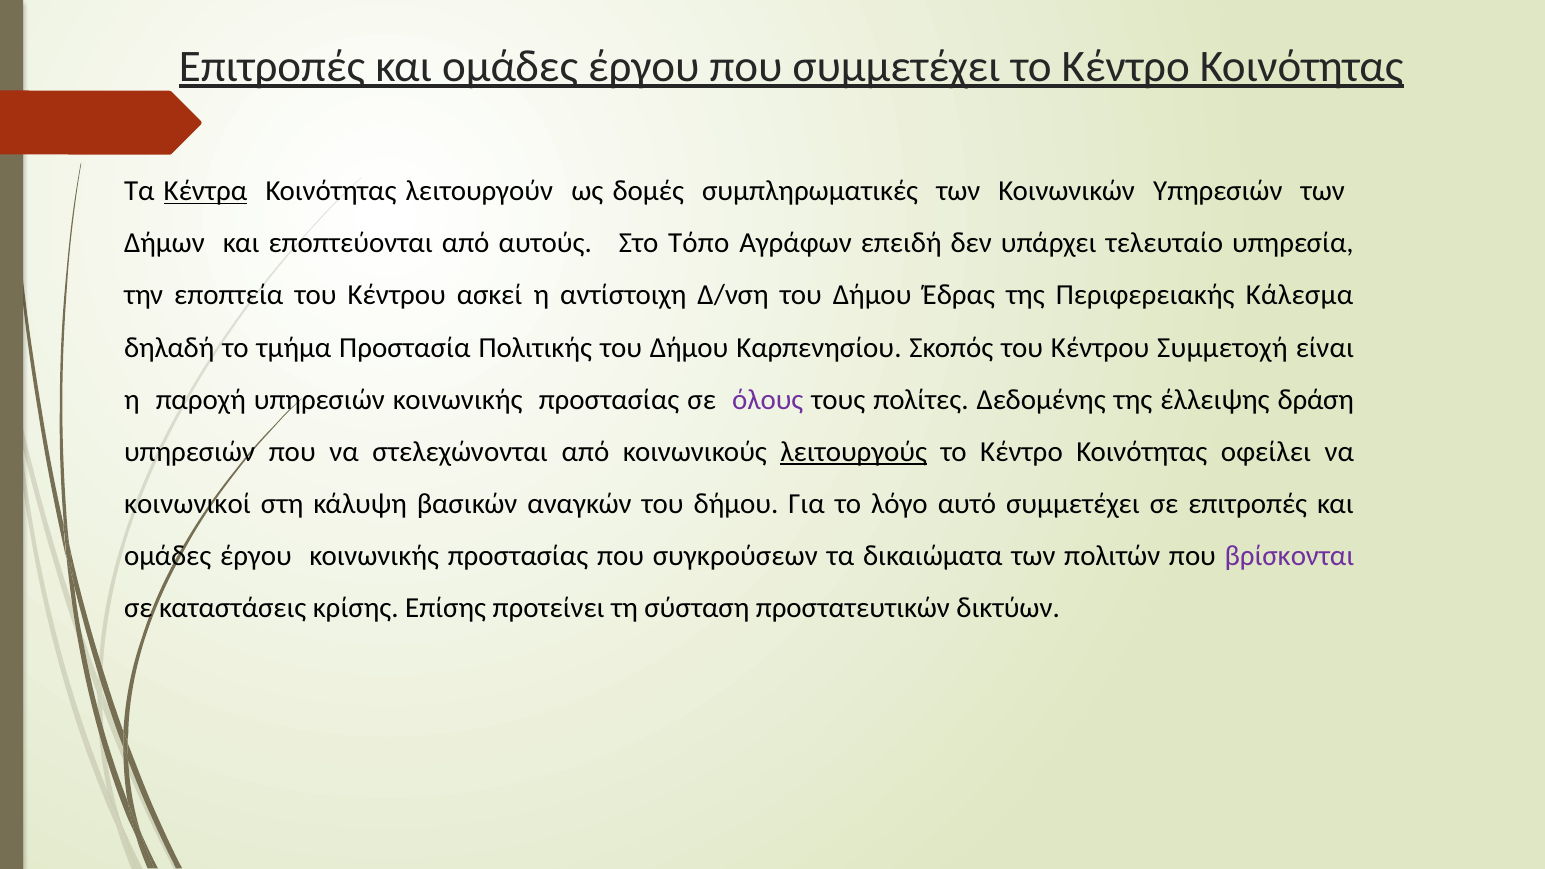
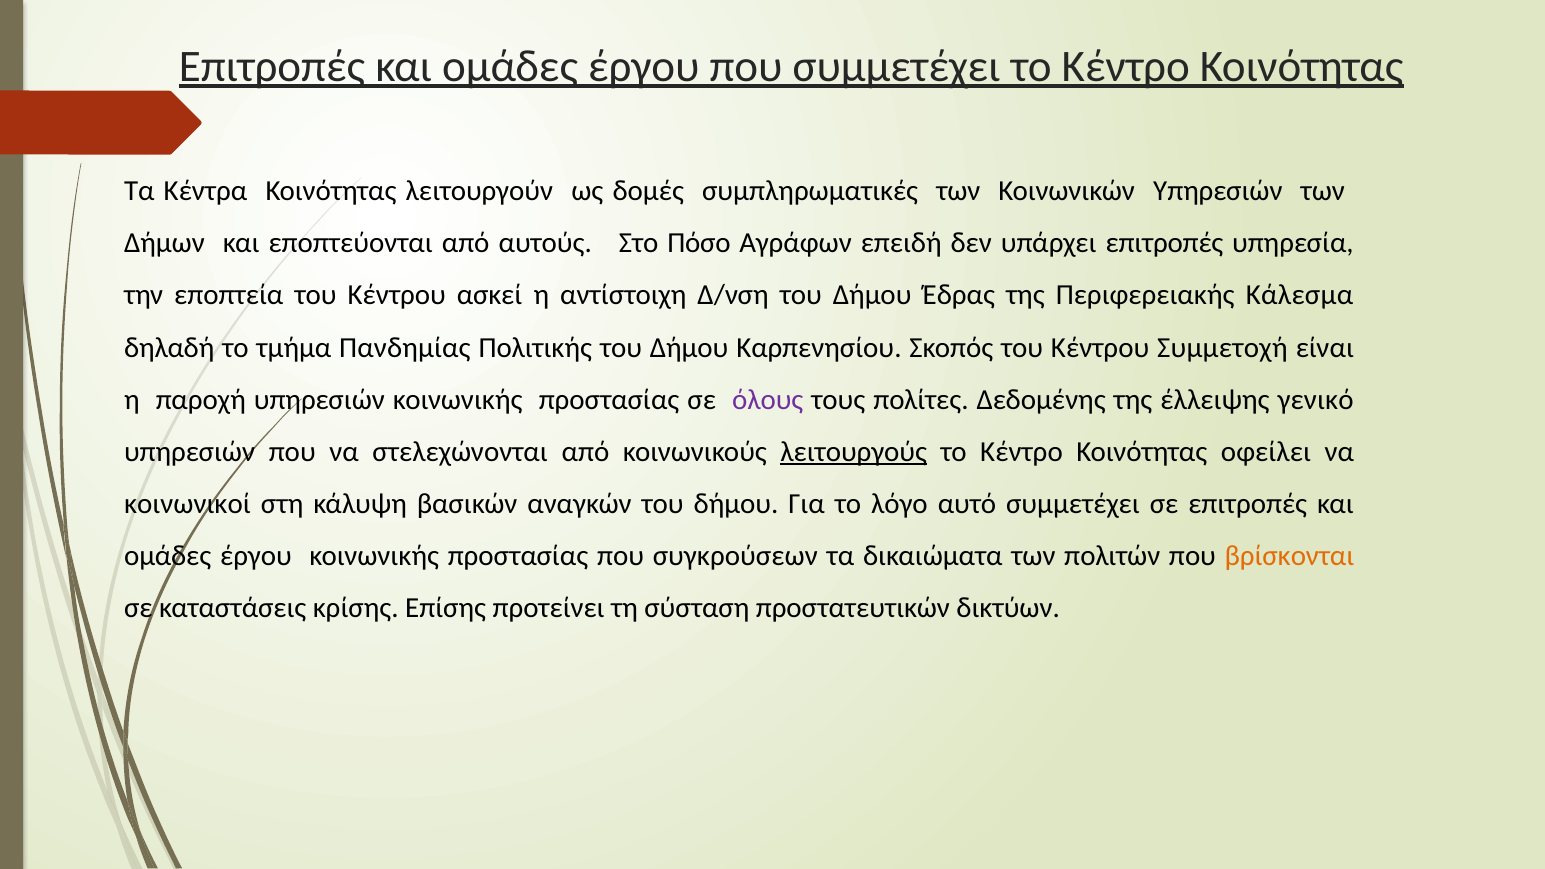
Κέντρα underline: present -> none
Τόπο: Τόπο -> Πόσο
υπάρχει τελευταίο: τελευταίο -> επιτροπές
Προστασία: Προστασία -> Πανδημίας
δράση: δράση -> γενικό
βρίσκονται colour: purple -> orange
